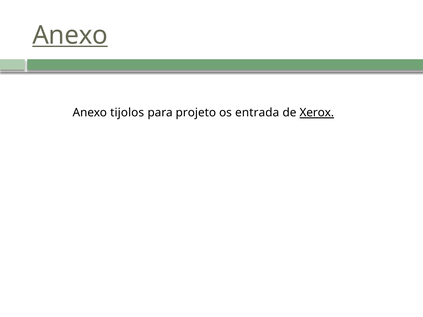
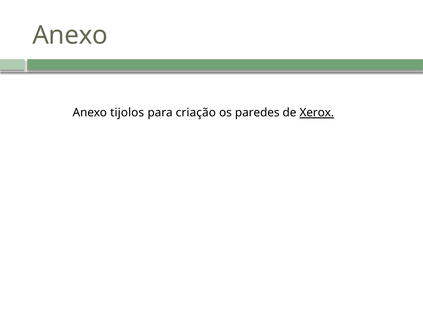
Anexo at (70, 35) underline: present -> none
projeto: projeto -> criação
entrada: entrada -> paredes
